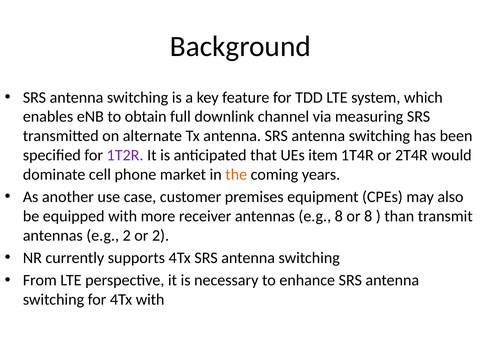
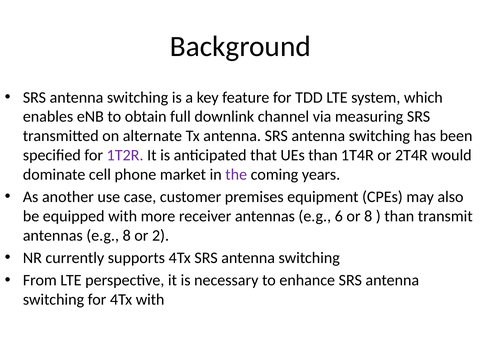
UEs item: item -> than
the colour: orange -> purple
e.g 8: 8 -> 6
e.g 2: 2 -> 8
